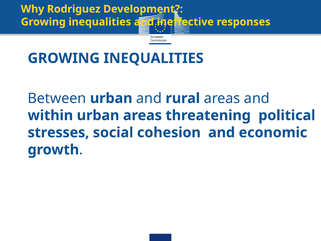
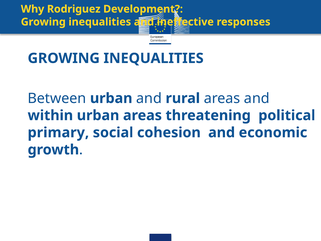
stresses: stresses -> primary
